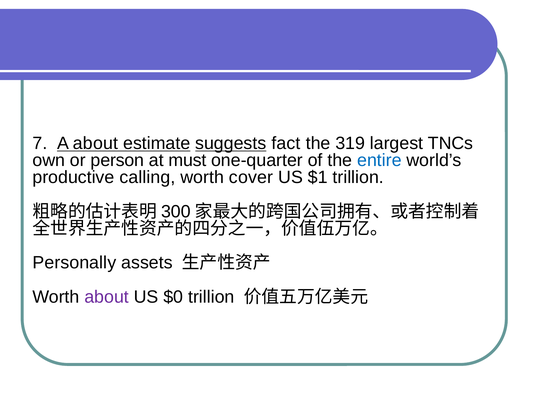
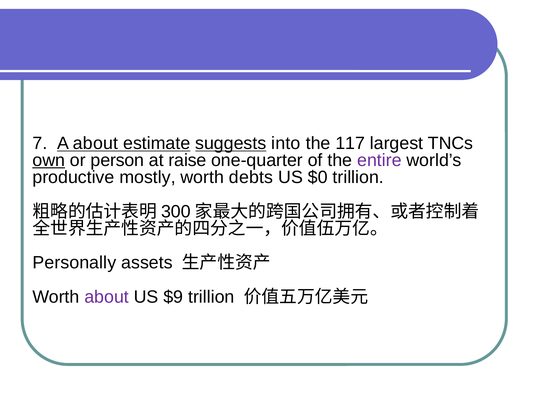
fact: fact -> into
319: 319 -> 117
own underline: none -> present
must: must -> raise
entire colour: blue -> purple
calling: calling -> mostly
cover: cover -> debts
$1: $1 -> $0
$0: $0 -> $9
